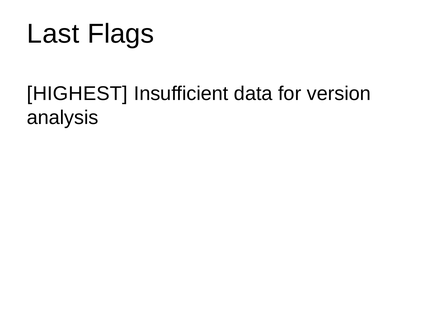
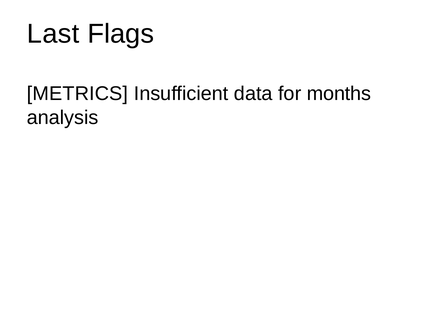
HIGHEST: HIGHEST -> METRICS
version: version -> months
